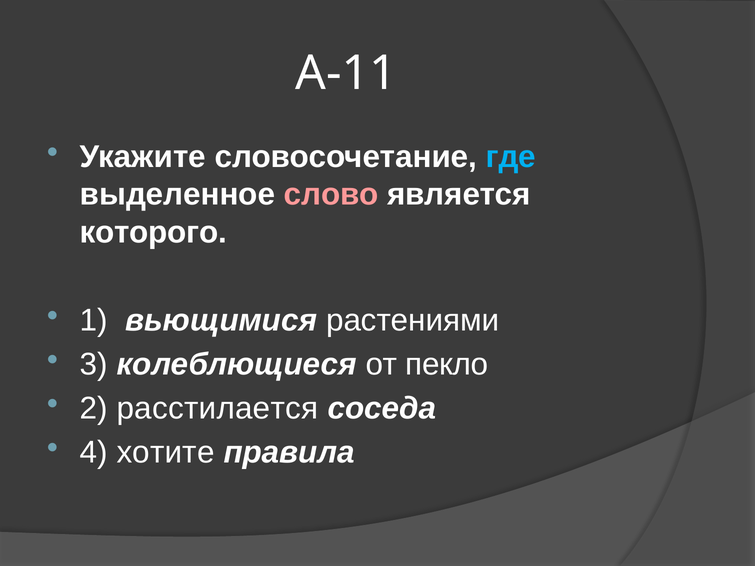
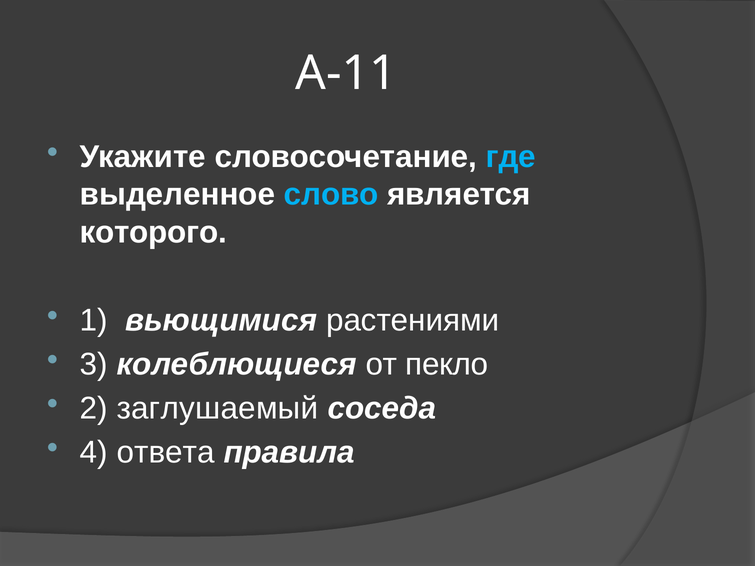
слово colour: pink -> light blue
расстилается: расстилается -> заглушаемый
хотите: хотите -> ответа
